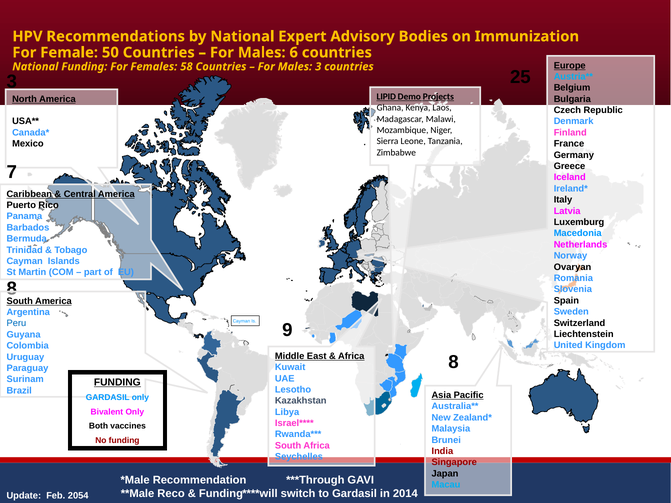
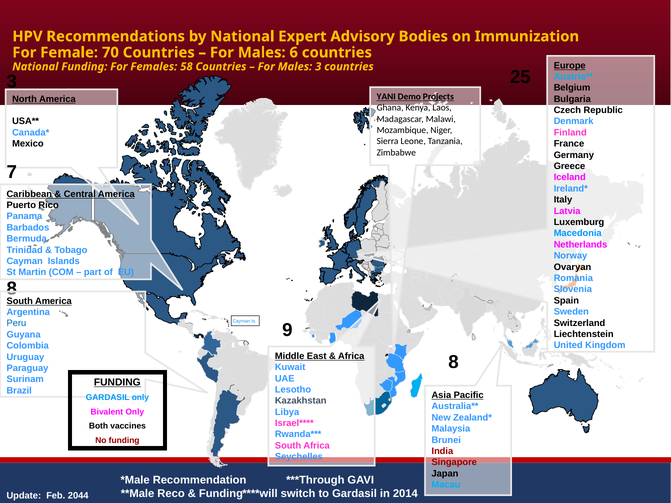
50: 50 -> 70
LIPID: LIPID -> YANI
2054: 2054 -> 2044
